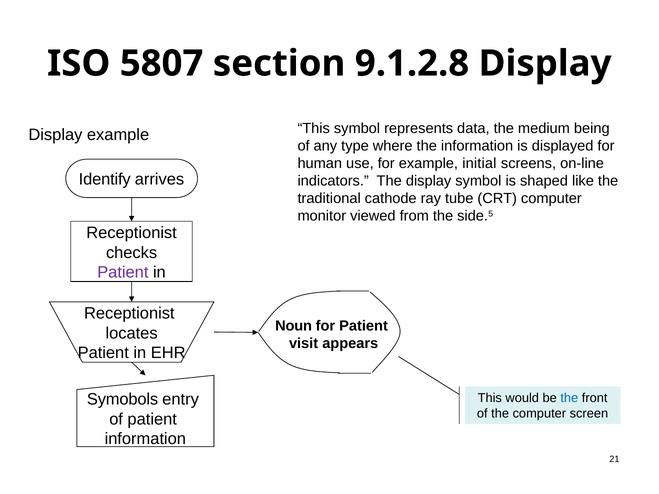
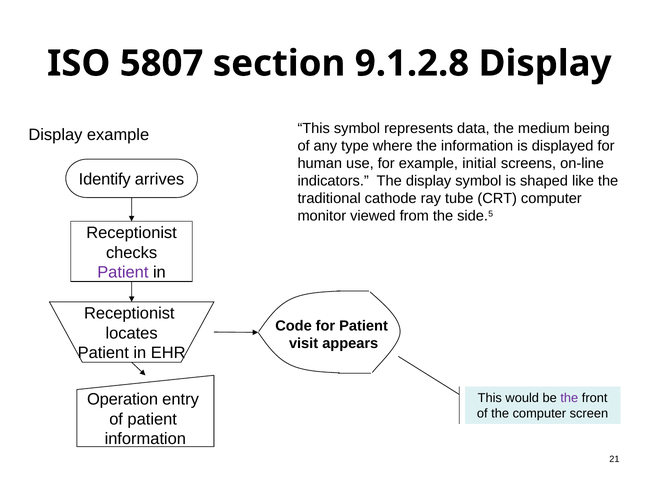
Noun: Noun -> Code
Symobols: Symobols -> Operation
the at (569, 398) colour: blue -> purple
